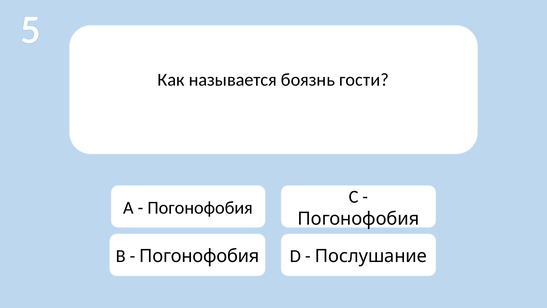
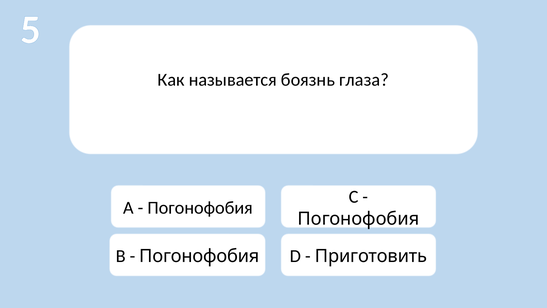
гости: гости -> глаза
Послушание: Послушание -> Приготовить
